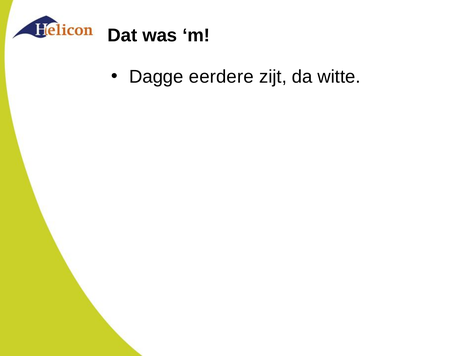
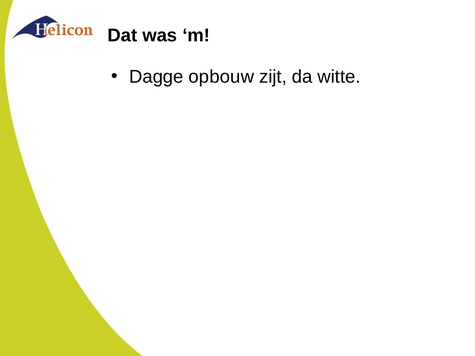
eerdere: eerdere -> opbouw
